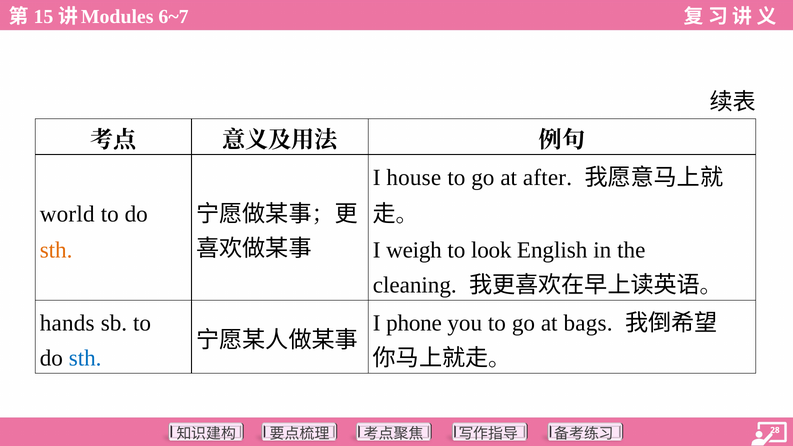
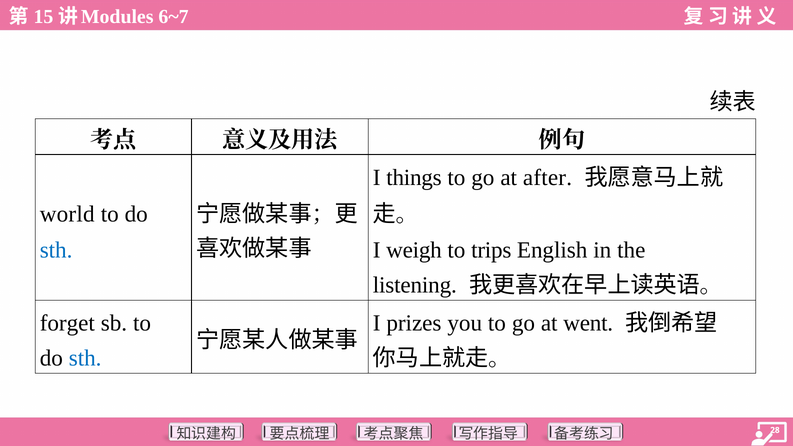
house: house -> things
look: look -> trips
sth at (56, 250) colour: orange -> blue
cleaning: cleaning -> listening
hands: hands -> forget
phone: phone -> prizes
bags: bags -> went
